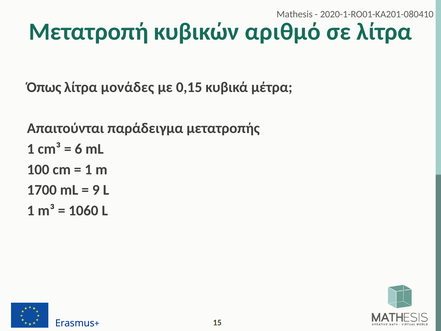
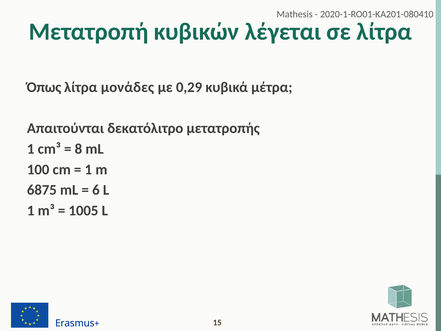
αριθμό: αριθμό -> λέγεται
0,15: 0,15 -> 0,29
παράδειγμα: παράδειγμα -> δεκατόλιτρο
6: 6 -> 8
1700: 1700 -> 6875
9: 9 -> 6
1060: 1060 -> 1005
